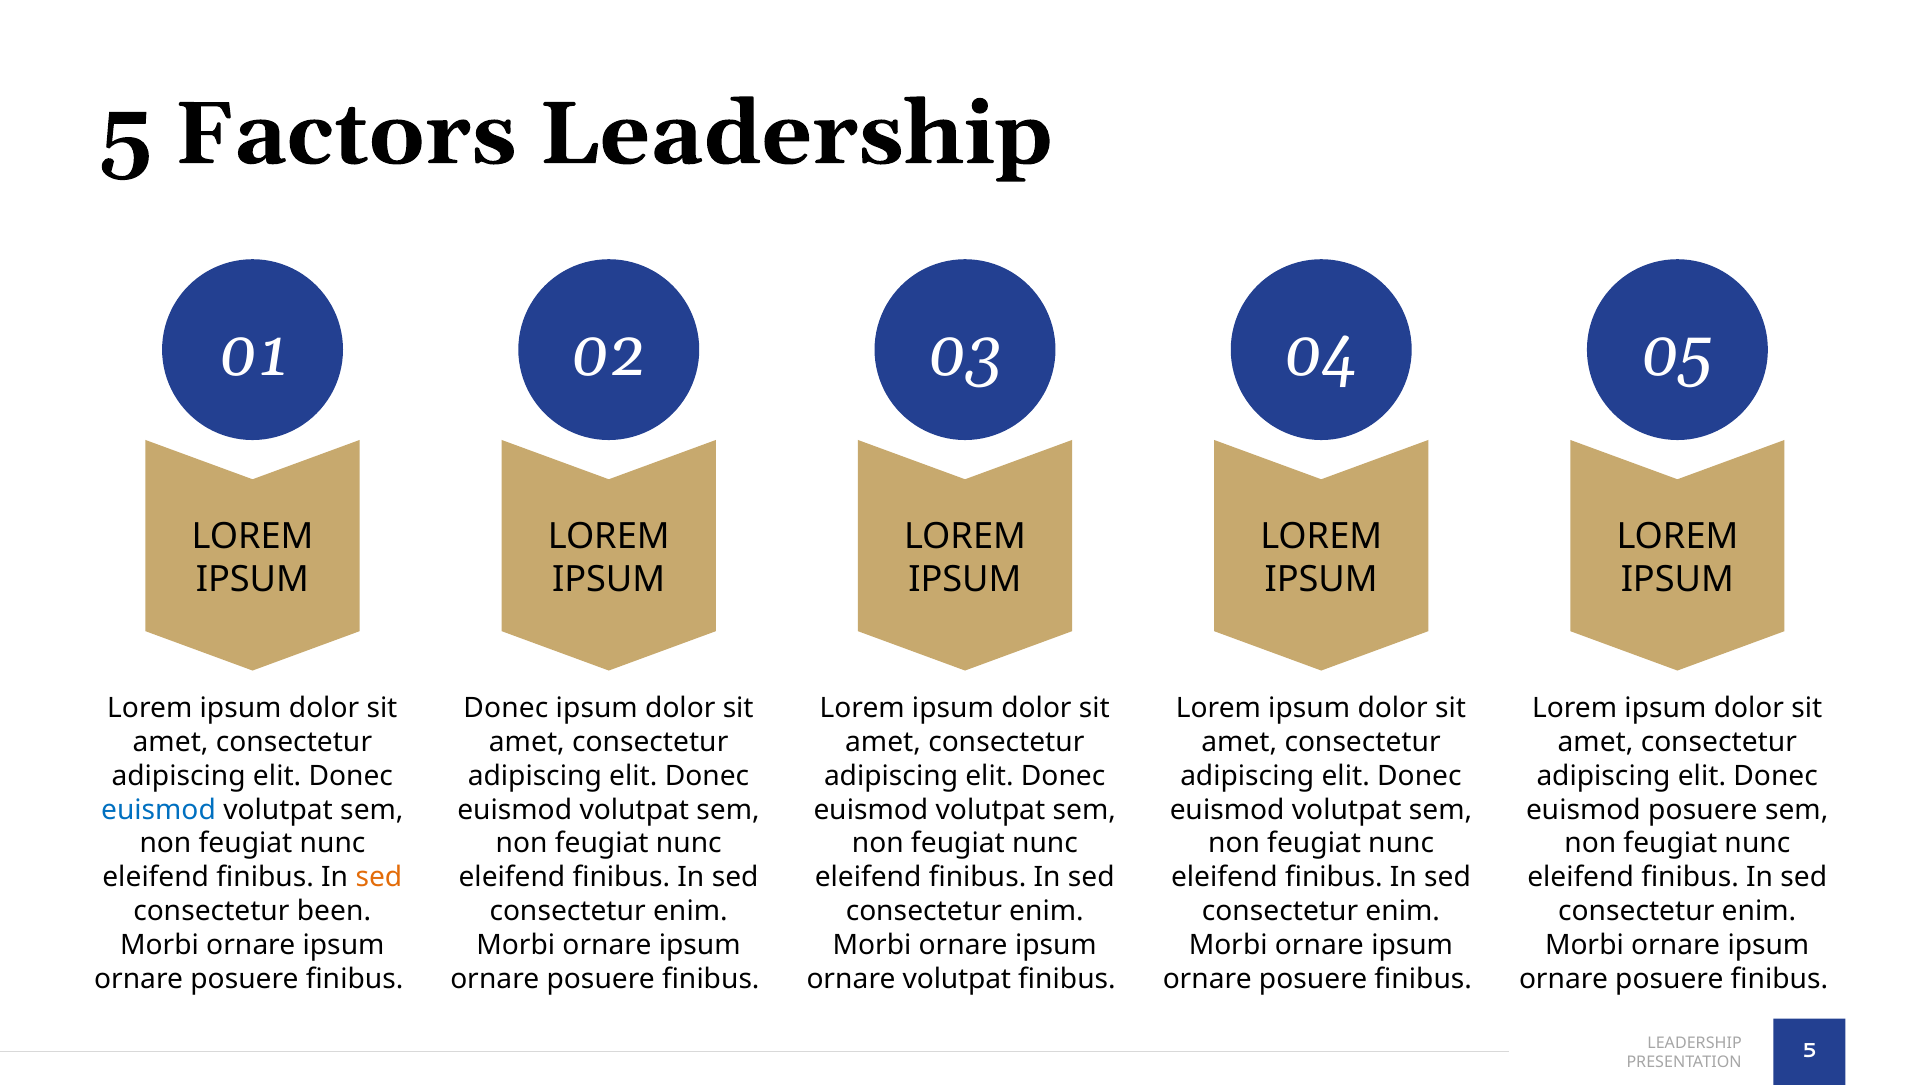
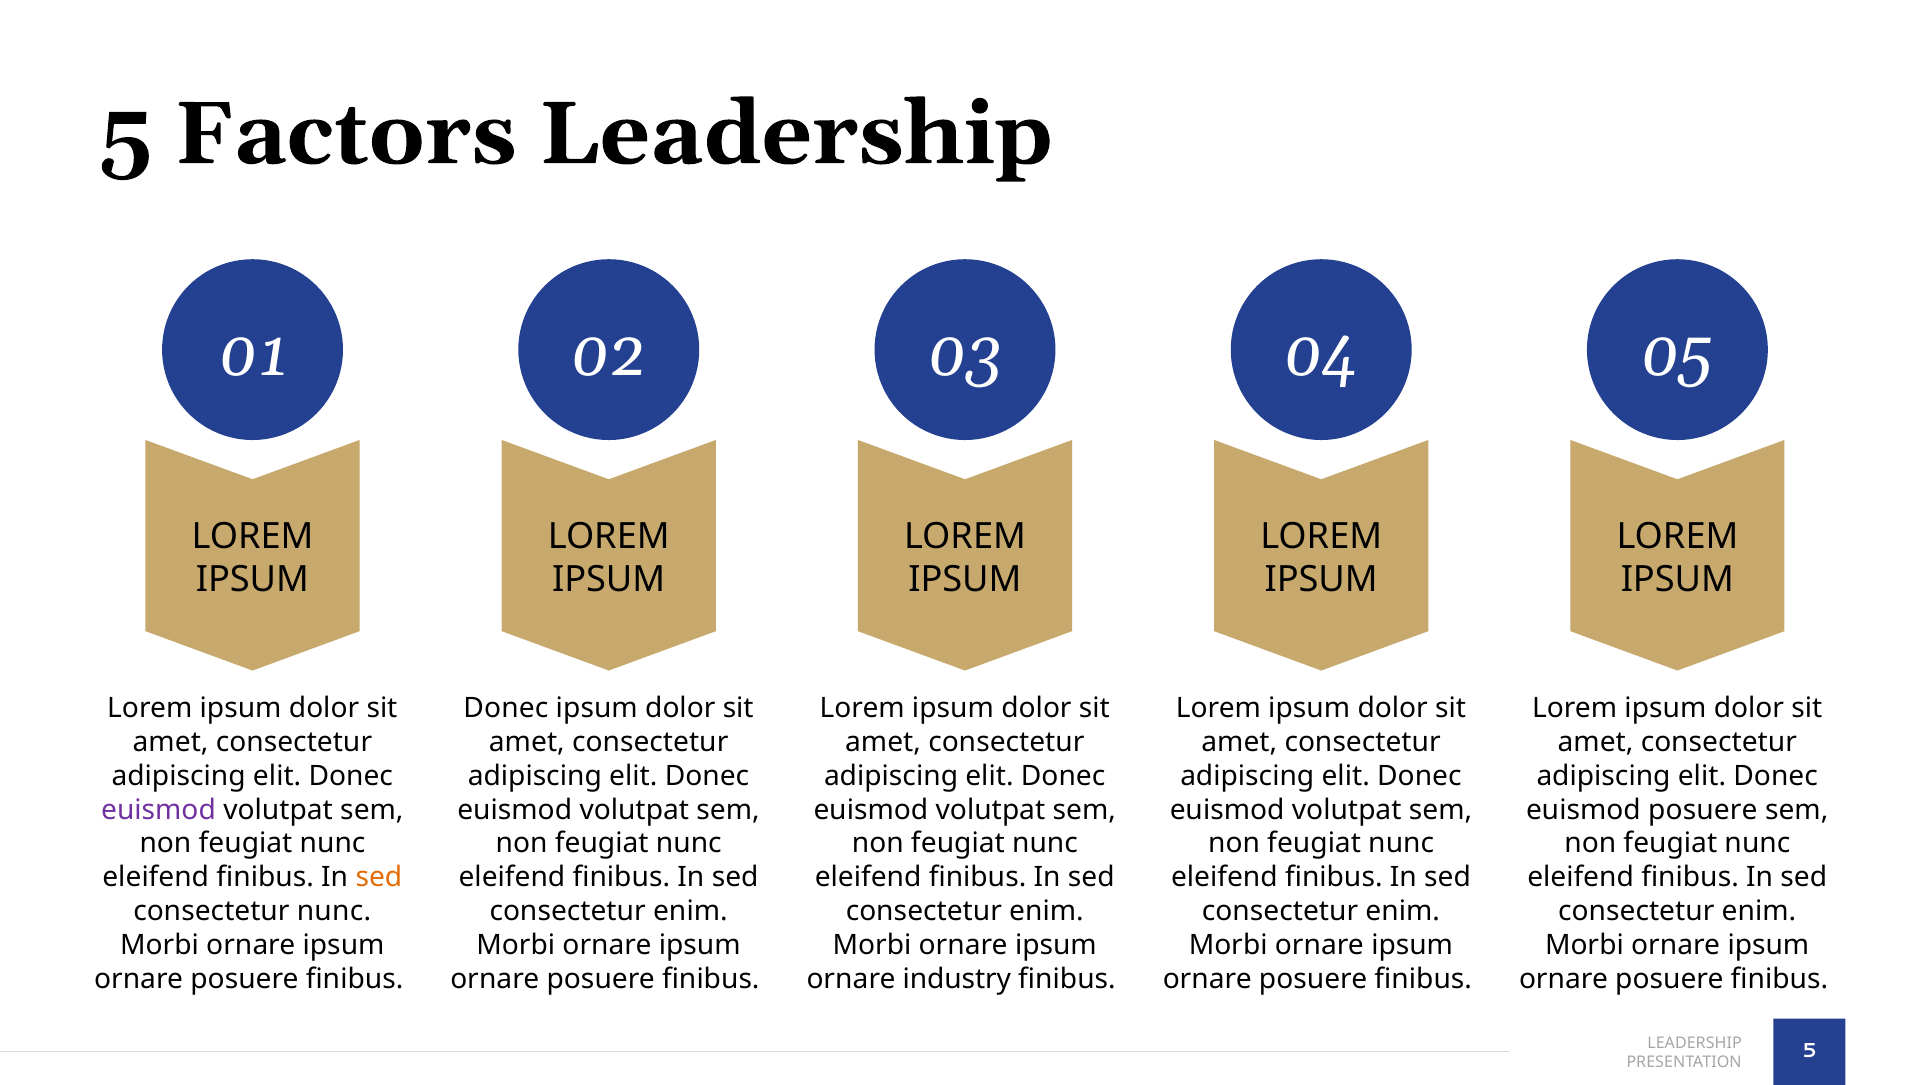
euismod at (158, 810) colour: blue -> purple
consectetur been: been -> nunc
ornare volutpat: volutpat -> industry
